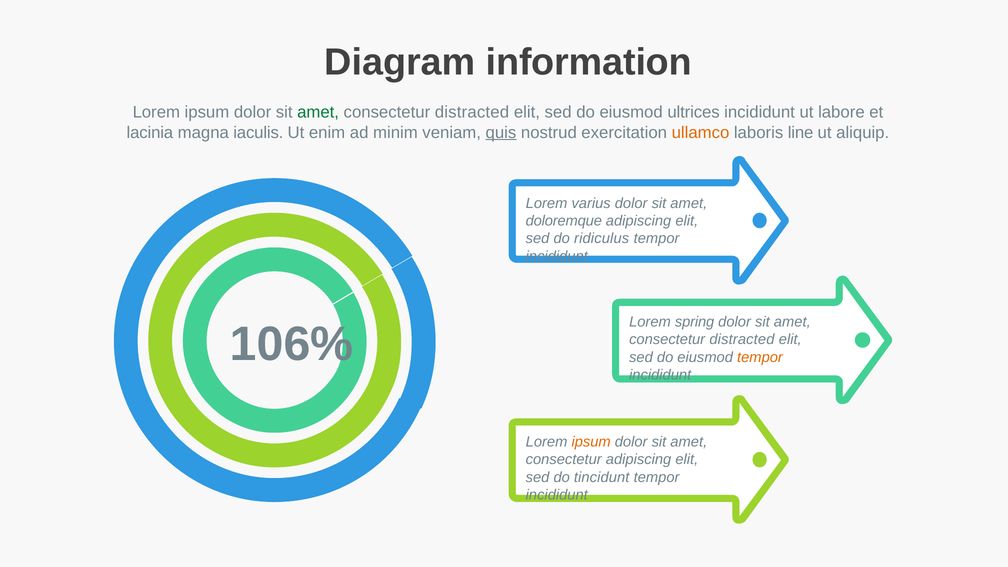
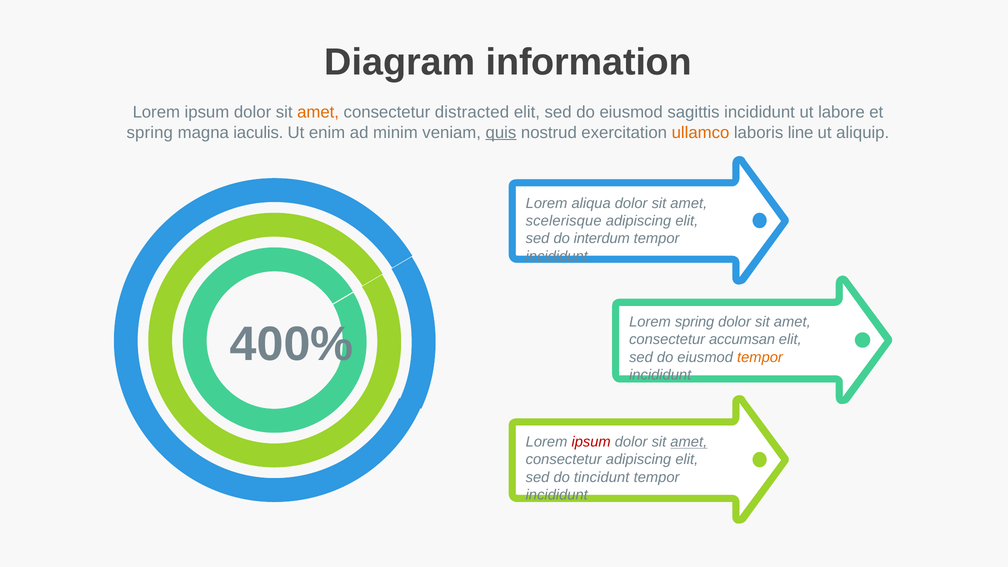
amet at (318, 112) colour: green -> orange
ultrices: ultrices -> sagittis
lacinia at (150, 132): lacinia -> spring
varius: varius -> aliqua
doloremque: doloremque -> scelerisque
ridiculus: ridiculus -> interdum
106%: 106% -> 400%
distracted at (742, 340): distracted -> accumsan
ipsum at (591, 442) colour: orange -> red
amet at (689, 442) underline: none -> present
